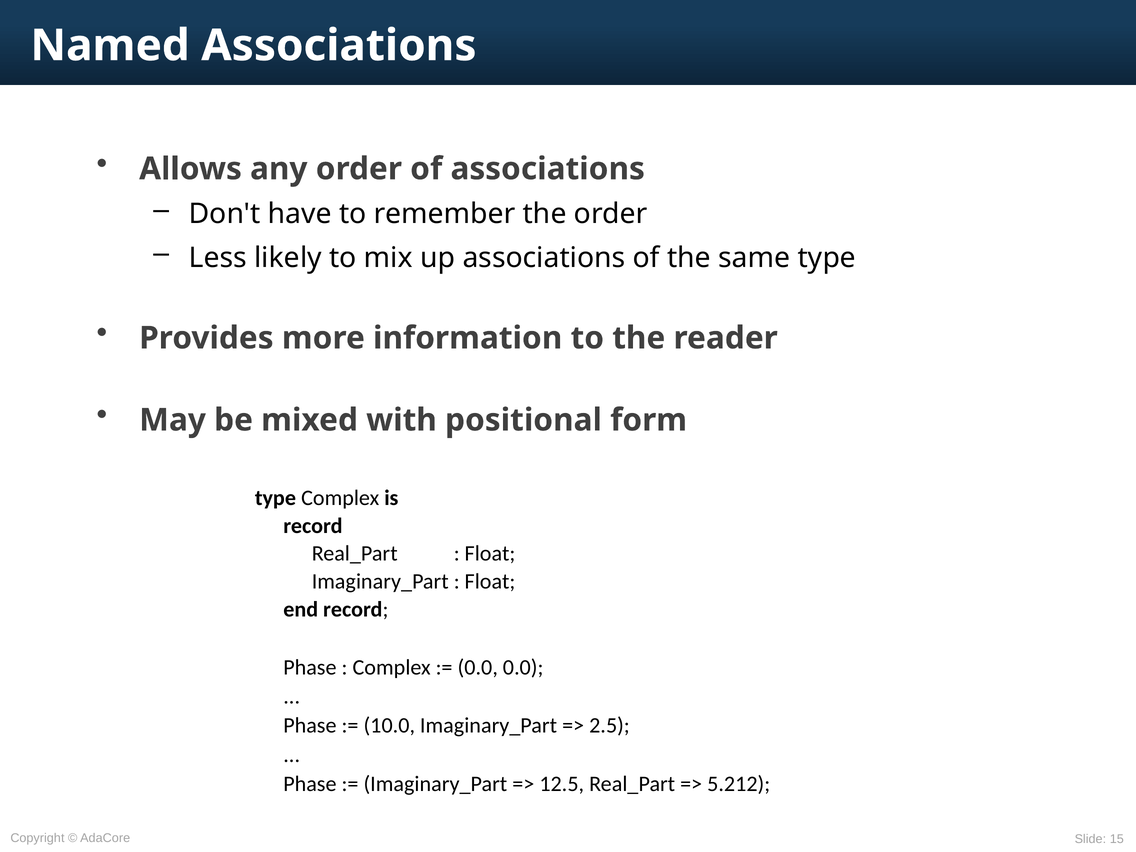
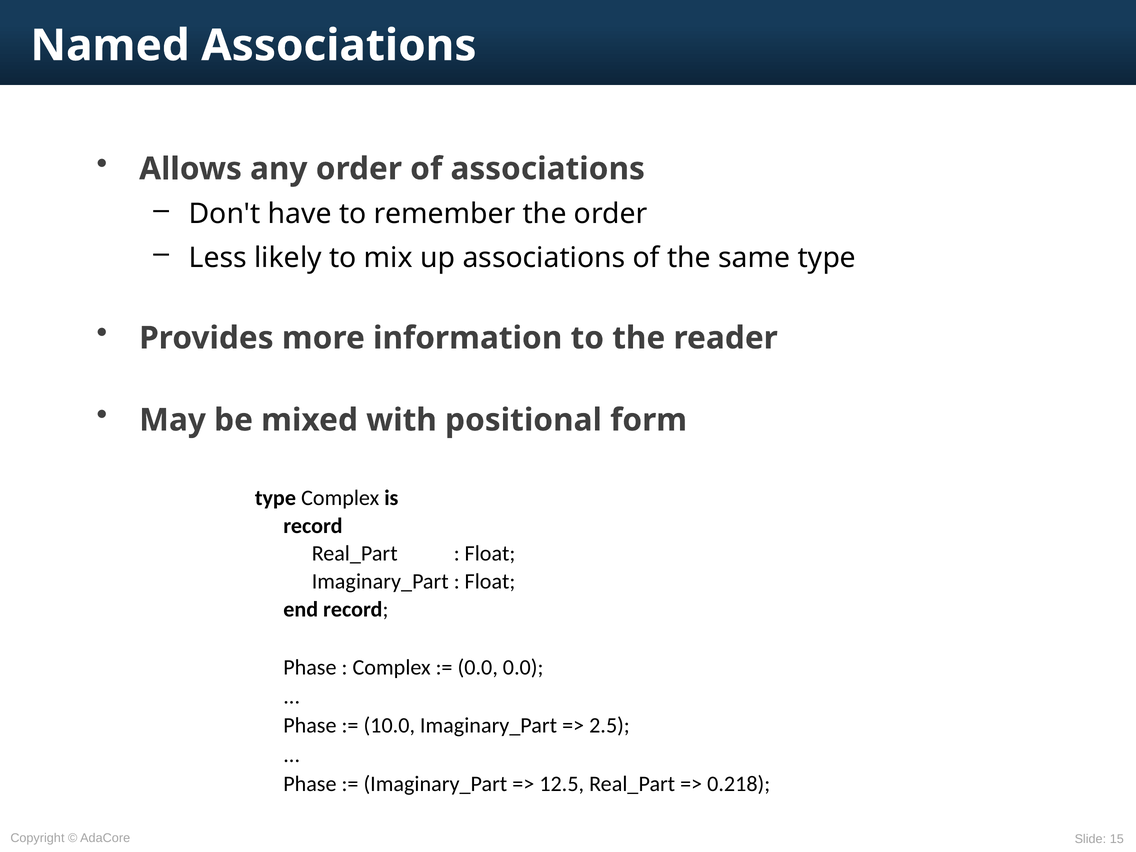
5.212: 5.212 -> 0.218
